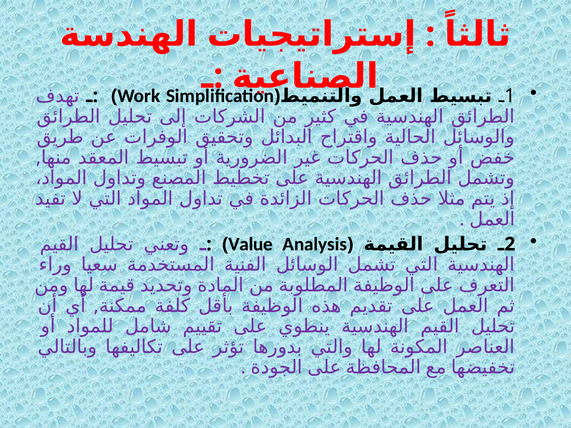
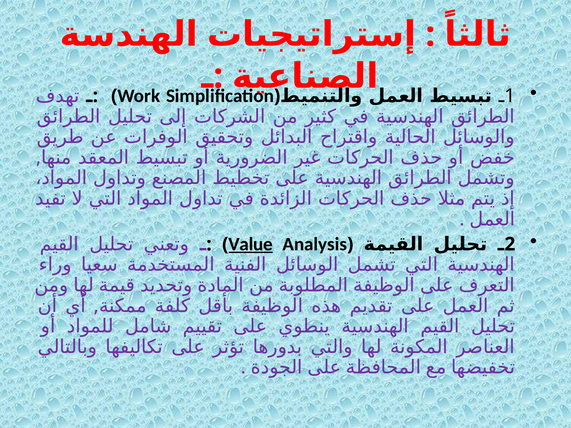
Value underline: none -> present
